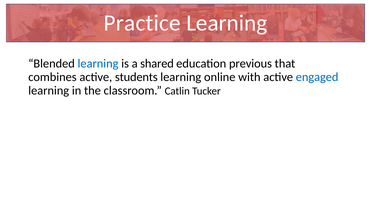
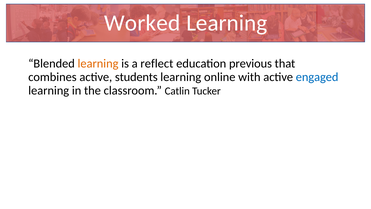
Practice: Practice -> Worked
learning at (98, 64) colour: blue -> orange
shared: shared -> reflect
